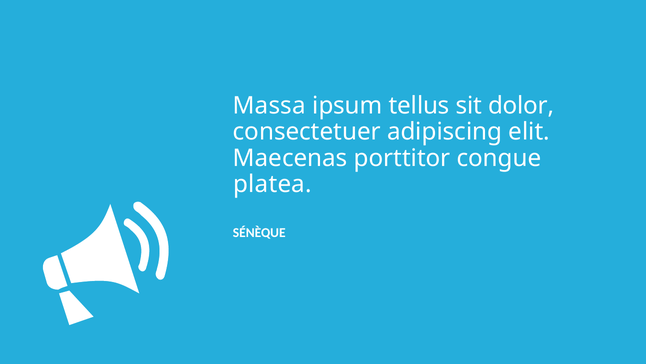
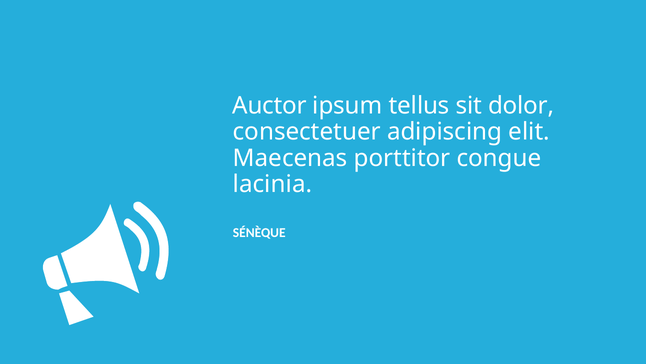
Massa: Massa -> Auctor
platea: platea -> lacinia
